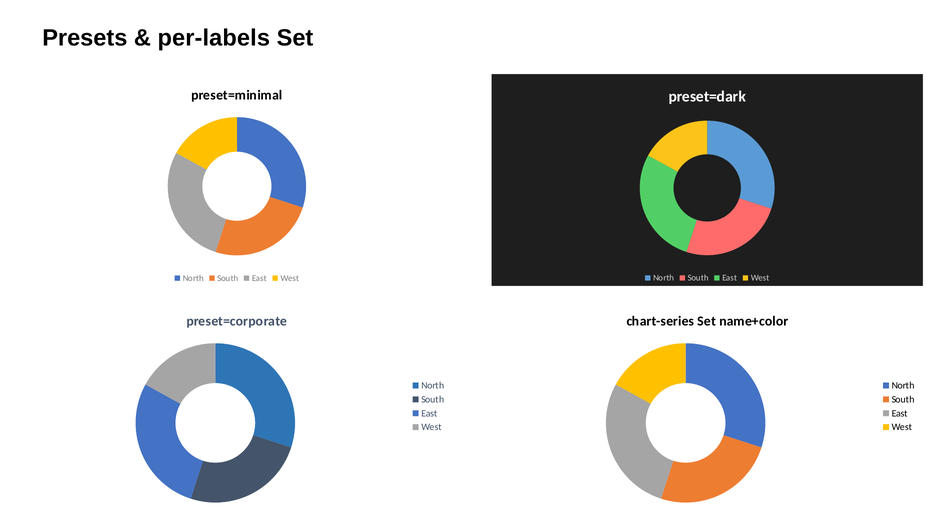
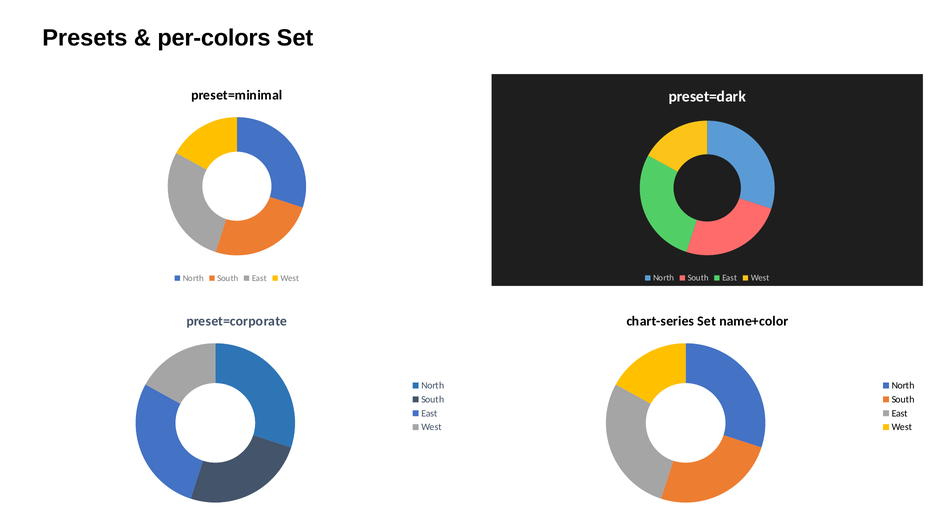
per-labels: per-labels -> per-colors
